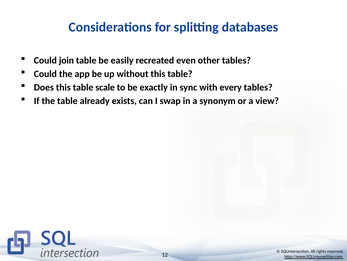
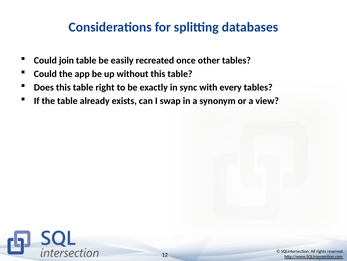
even: even -> once
scale: scale -> right
